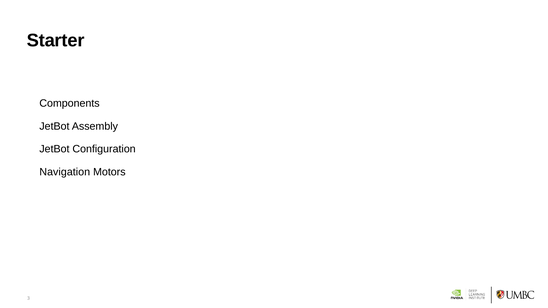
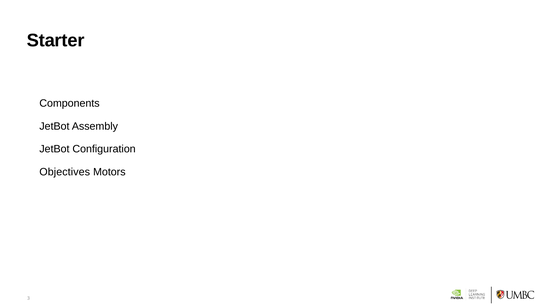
Navigation: Navigation -> Objectives
